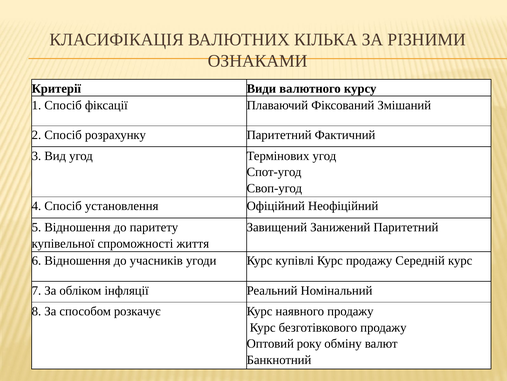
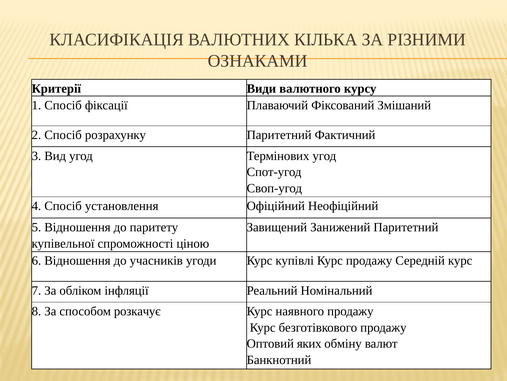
життя: життя -> ціною
року: року -> яких
